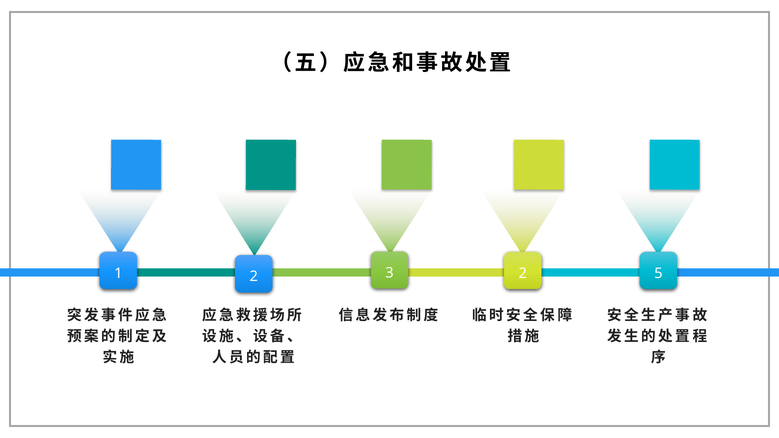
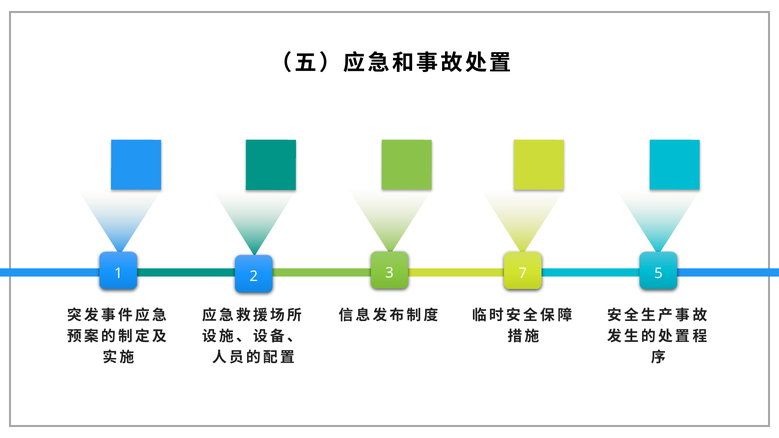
3 2: 2 -> 7
